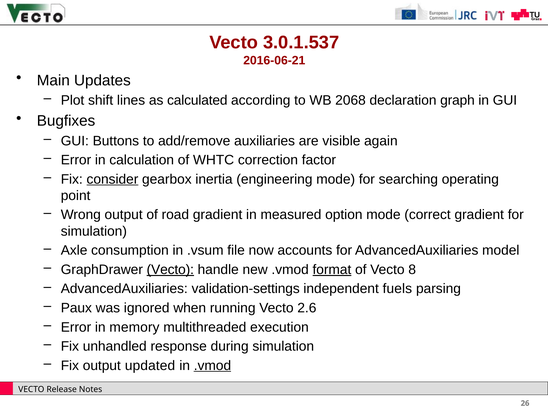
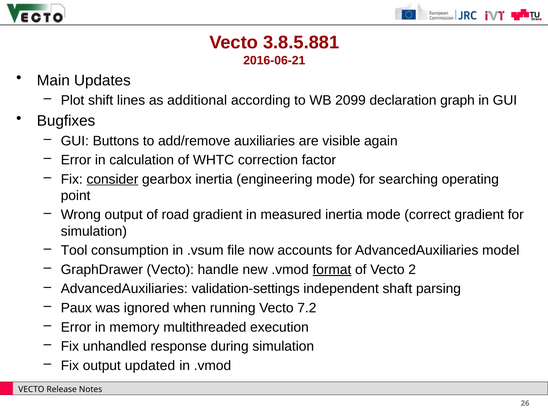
3.0.1.537: 3.0.1.537 -> 3.8.5.881
calculated: calculated -> additional
2068: 2068 -> 2099
measured option: option -> inertia
Axle: Axle -> Tool
Vecto at (170, 270) underline: present -> none
8: 8 -> 2
fuels: fuels -> shaft
2.6: 2.6 -> 7.2
.vmod at (212, 366) underline: present -> none
